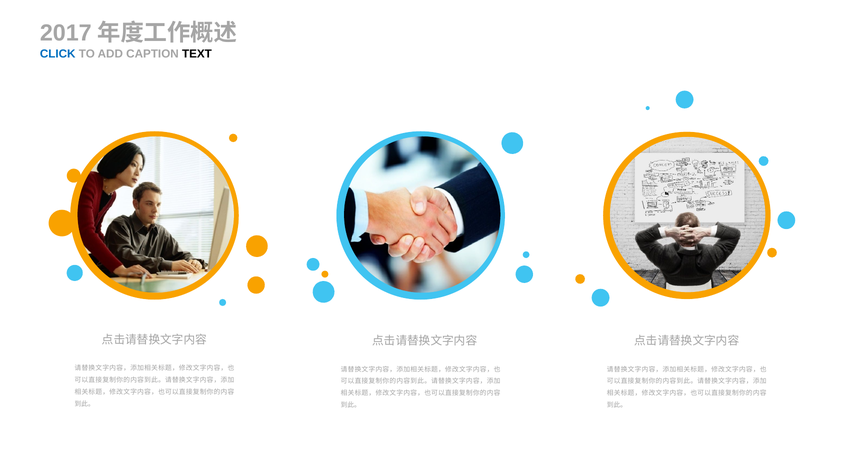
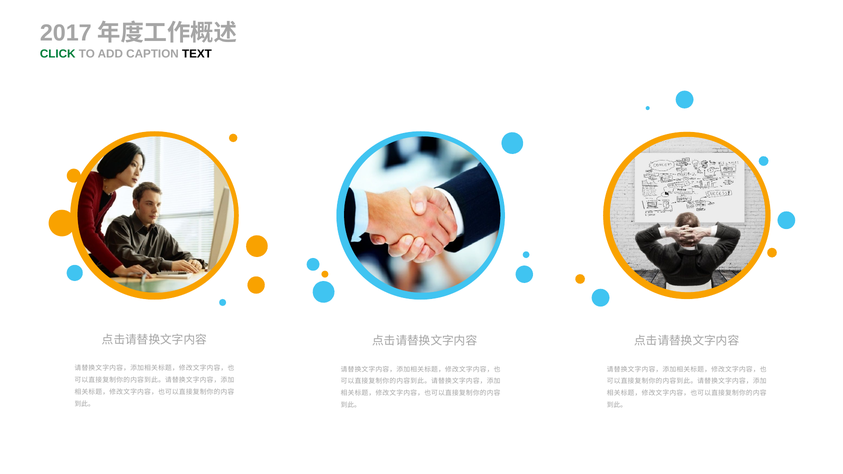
CLICK colour: blue -> green
